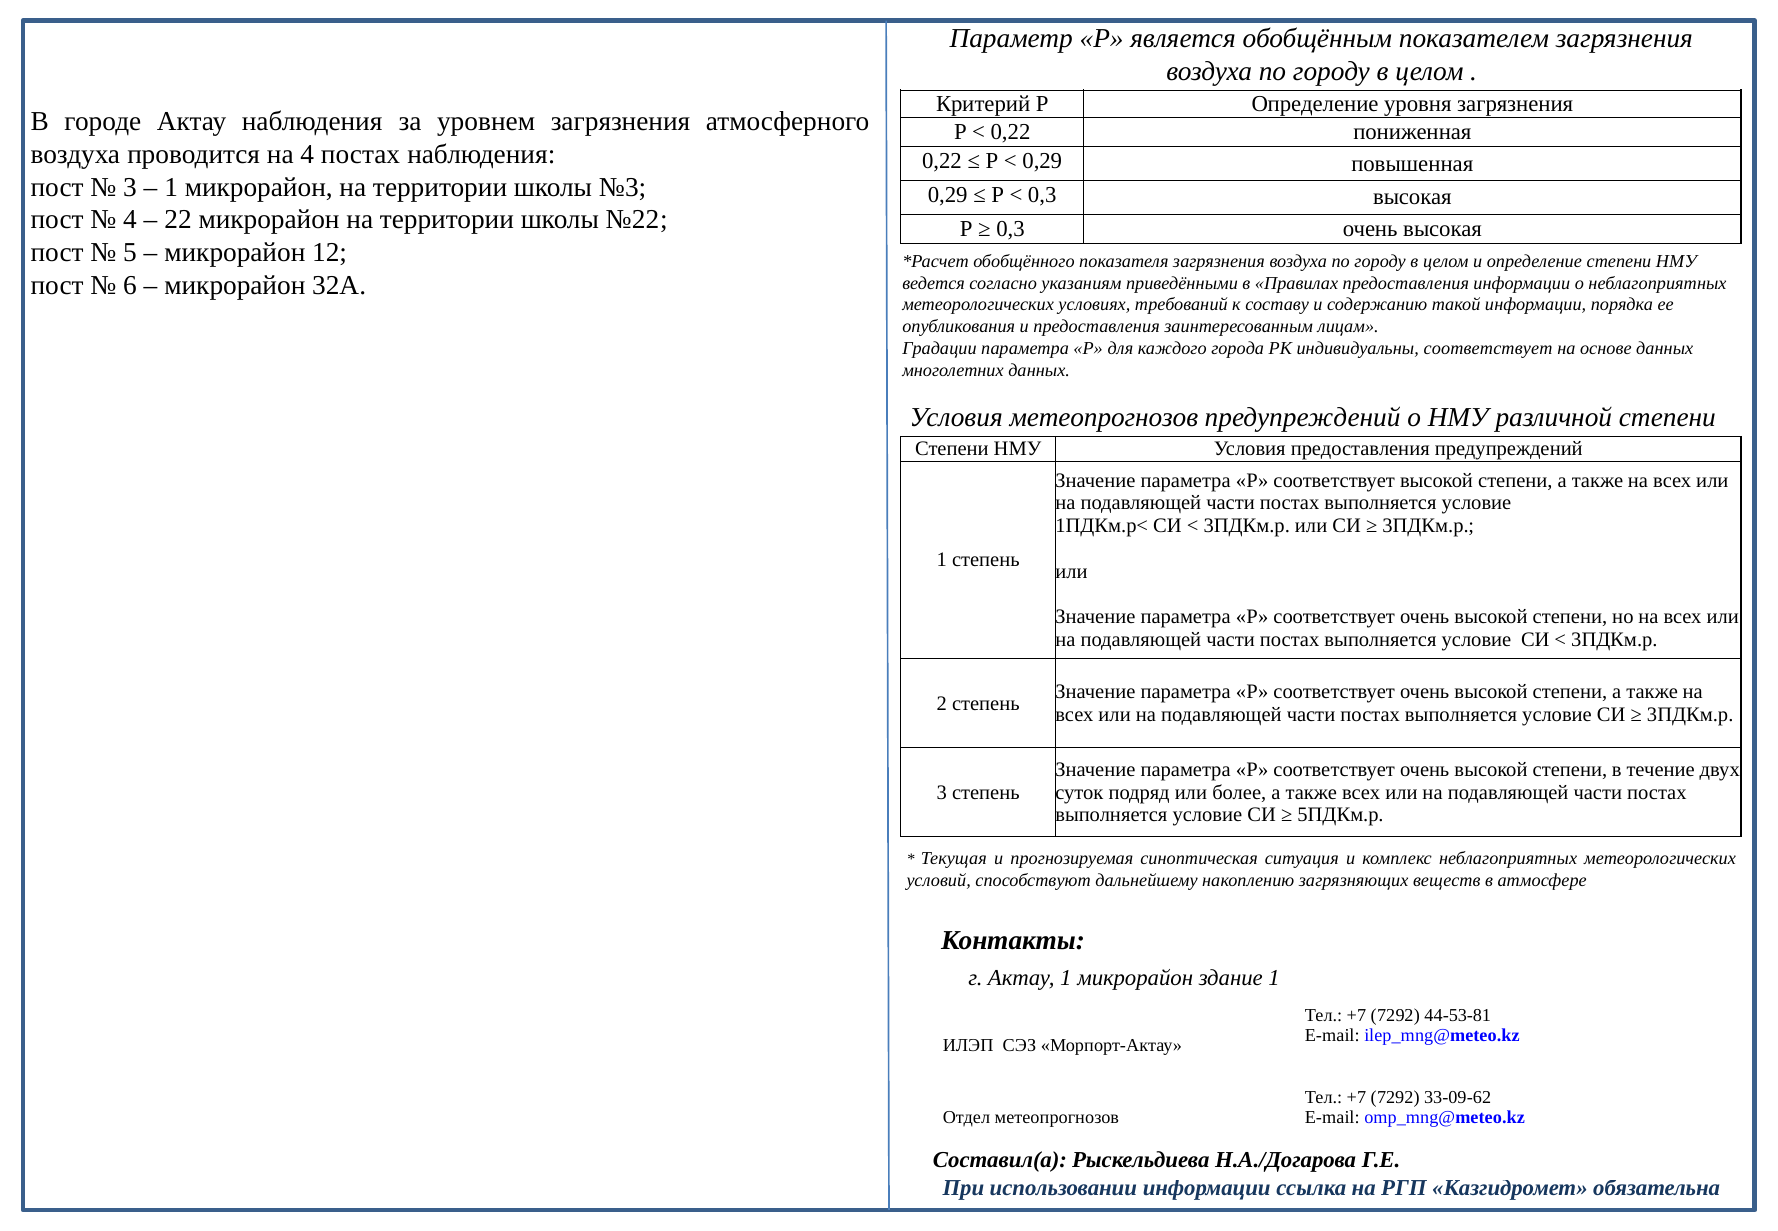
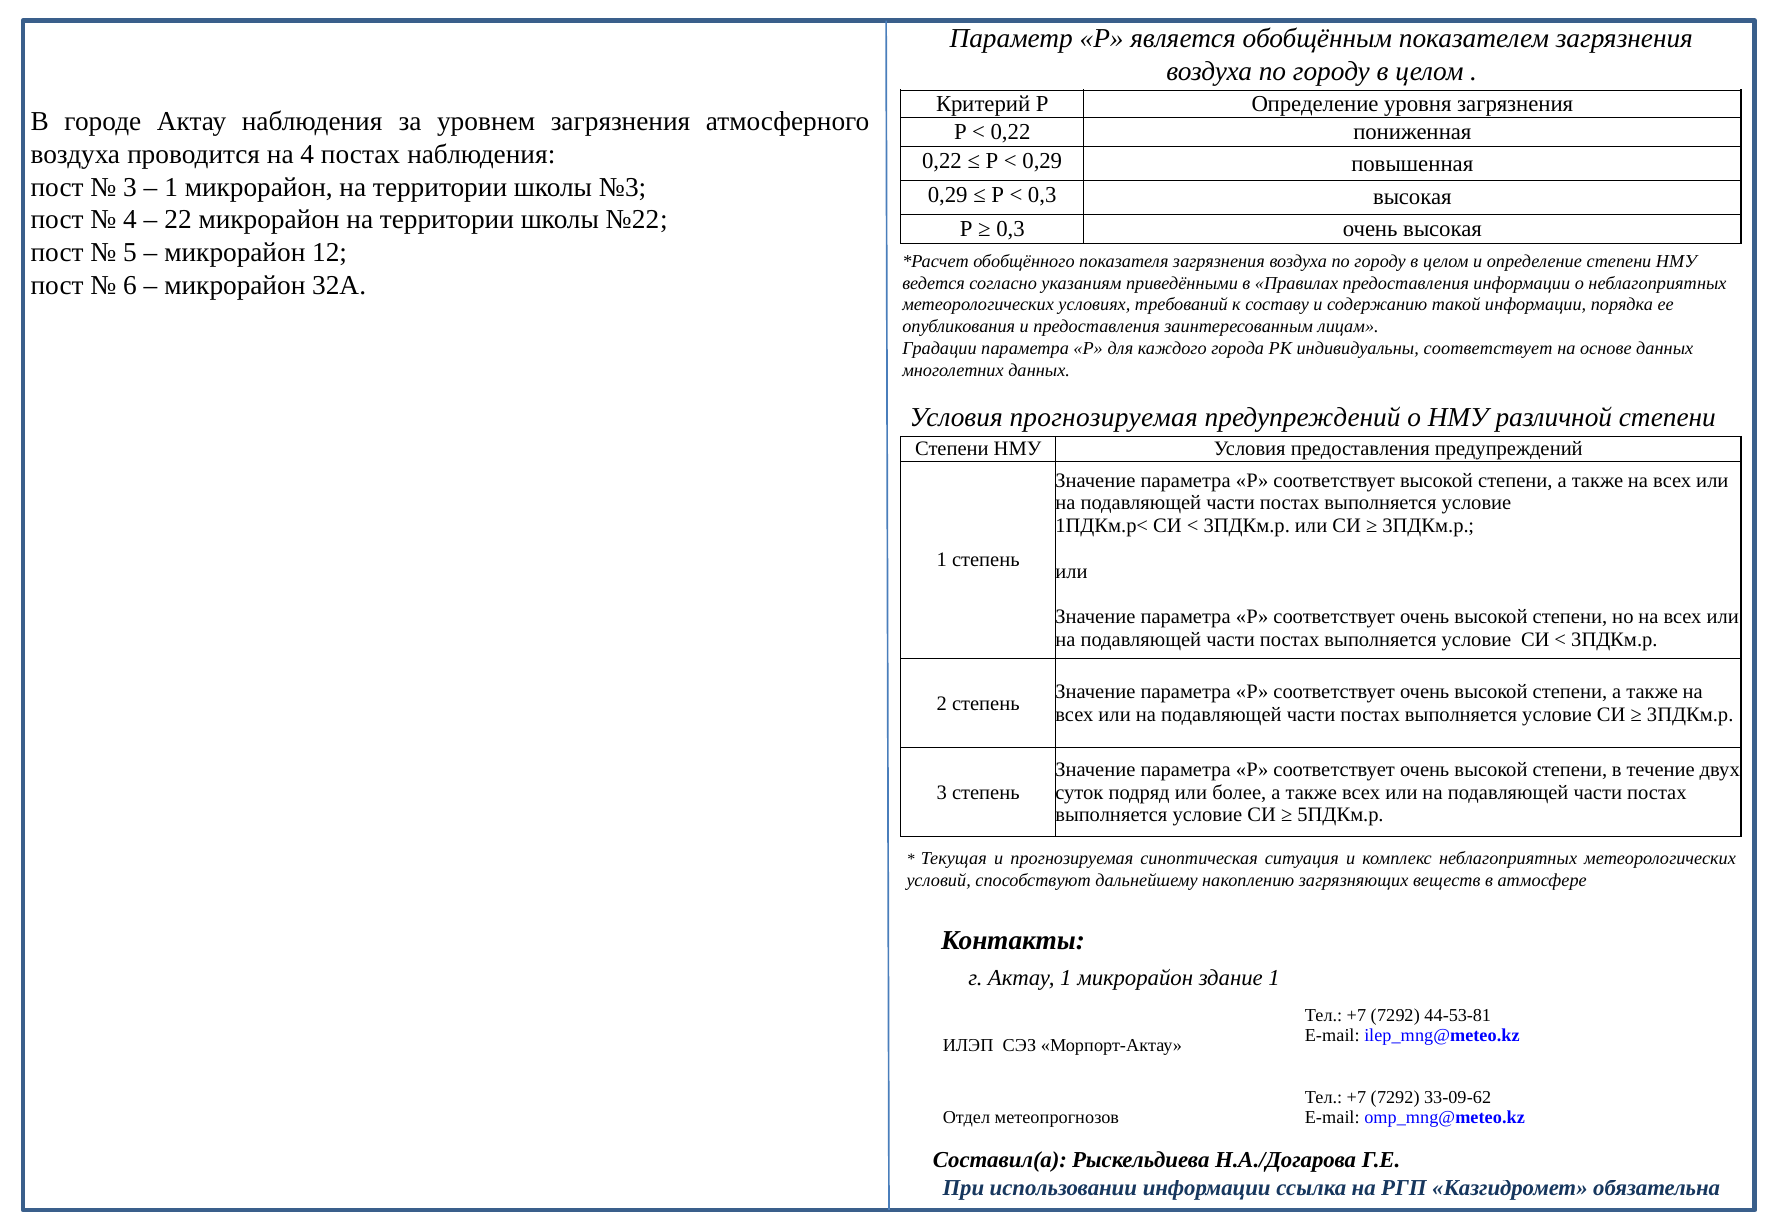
Условия метеопрогнозов: метеопрогнозов -> прогнозируемая
